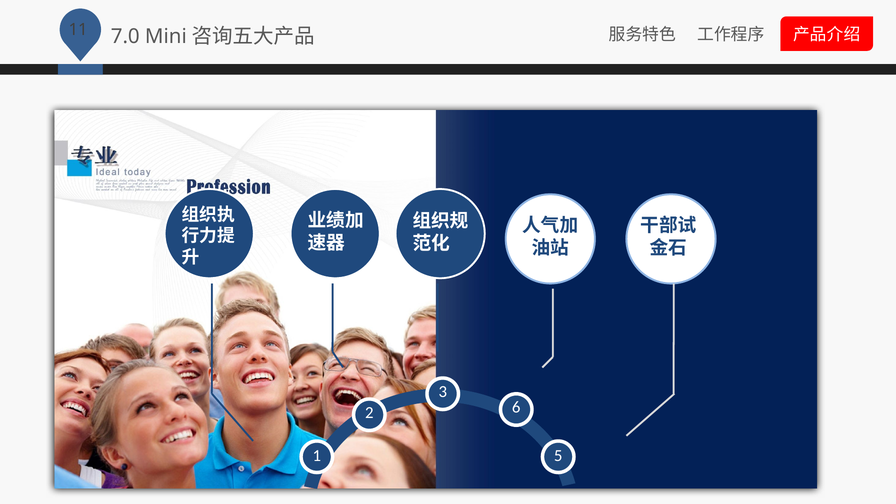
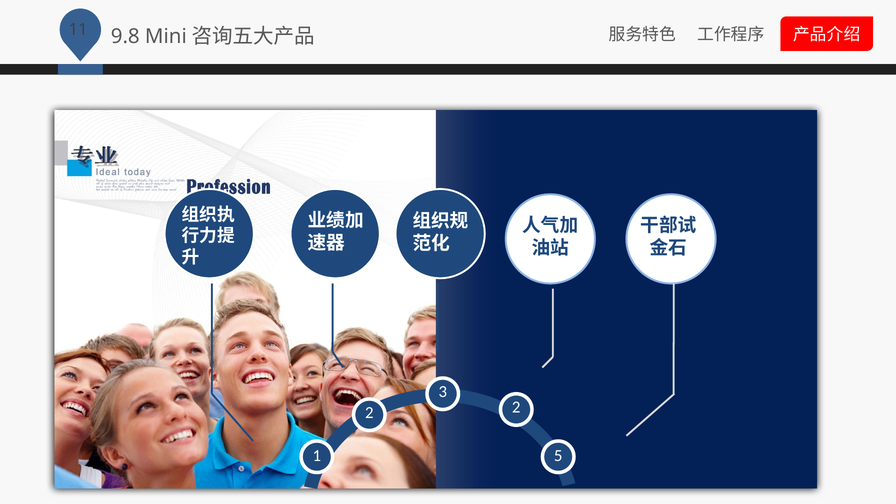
7.0: 7.0 -> 9.8
2 6: 6 -> 2
